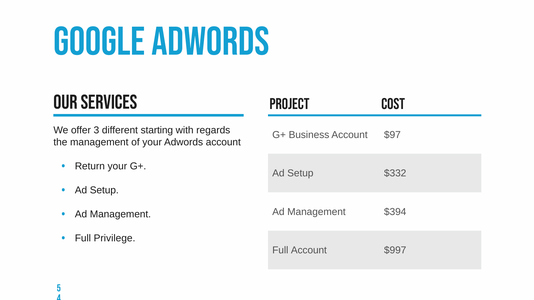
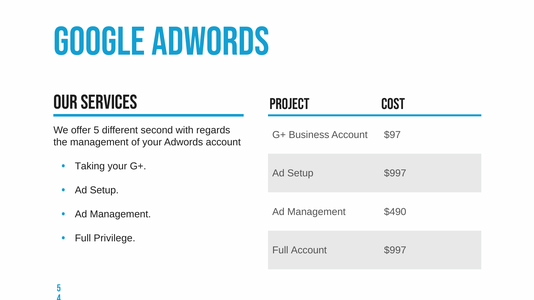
offer 3: 3 -> 5
starting: starting -> second
Return: Return -> Taking
Setup $332: $332 -> $997
$394: $394 -> $490
